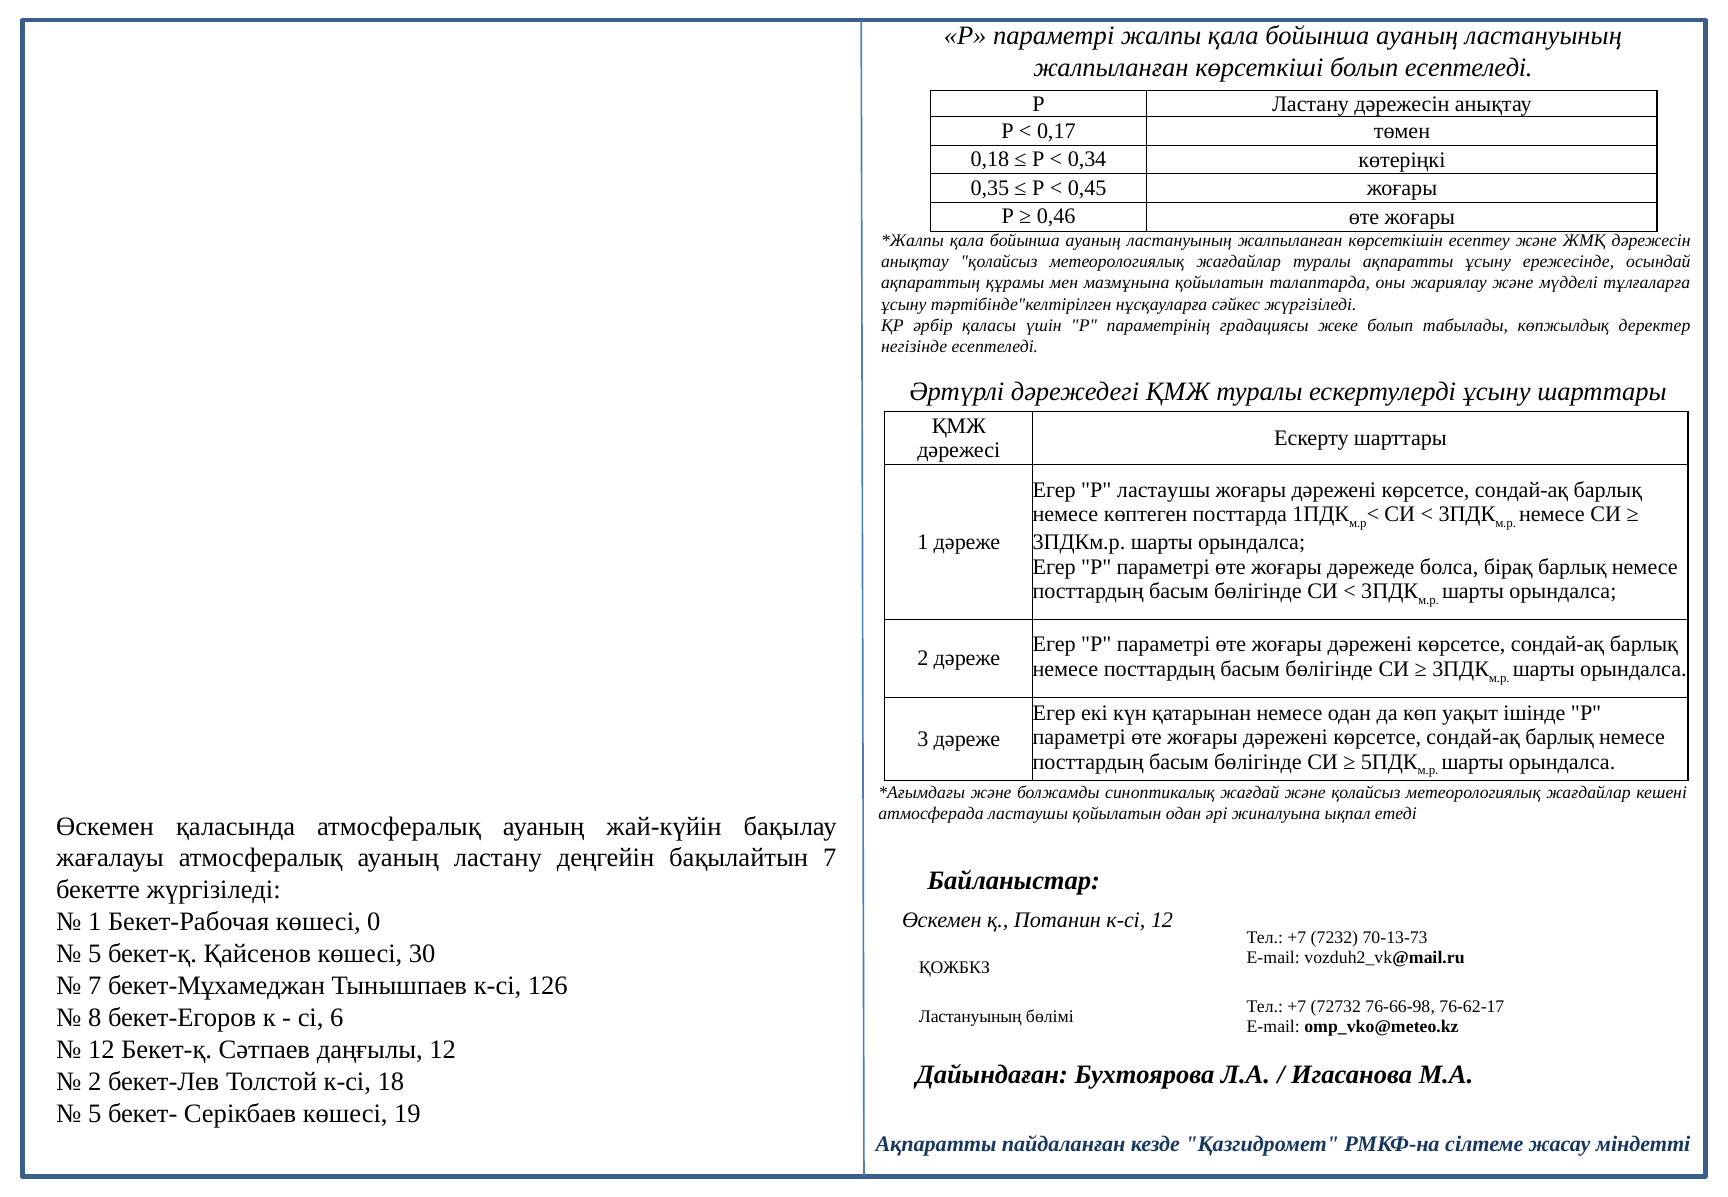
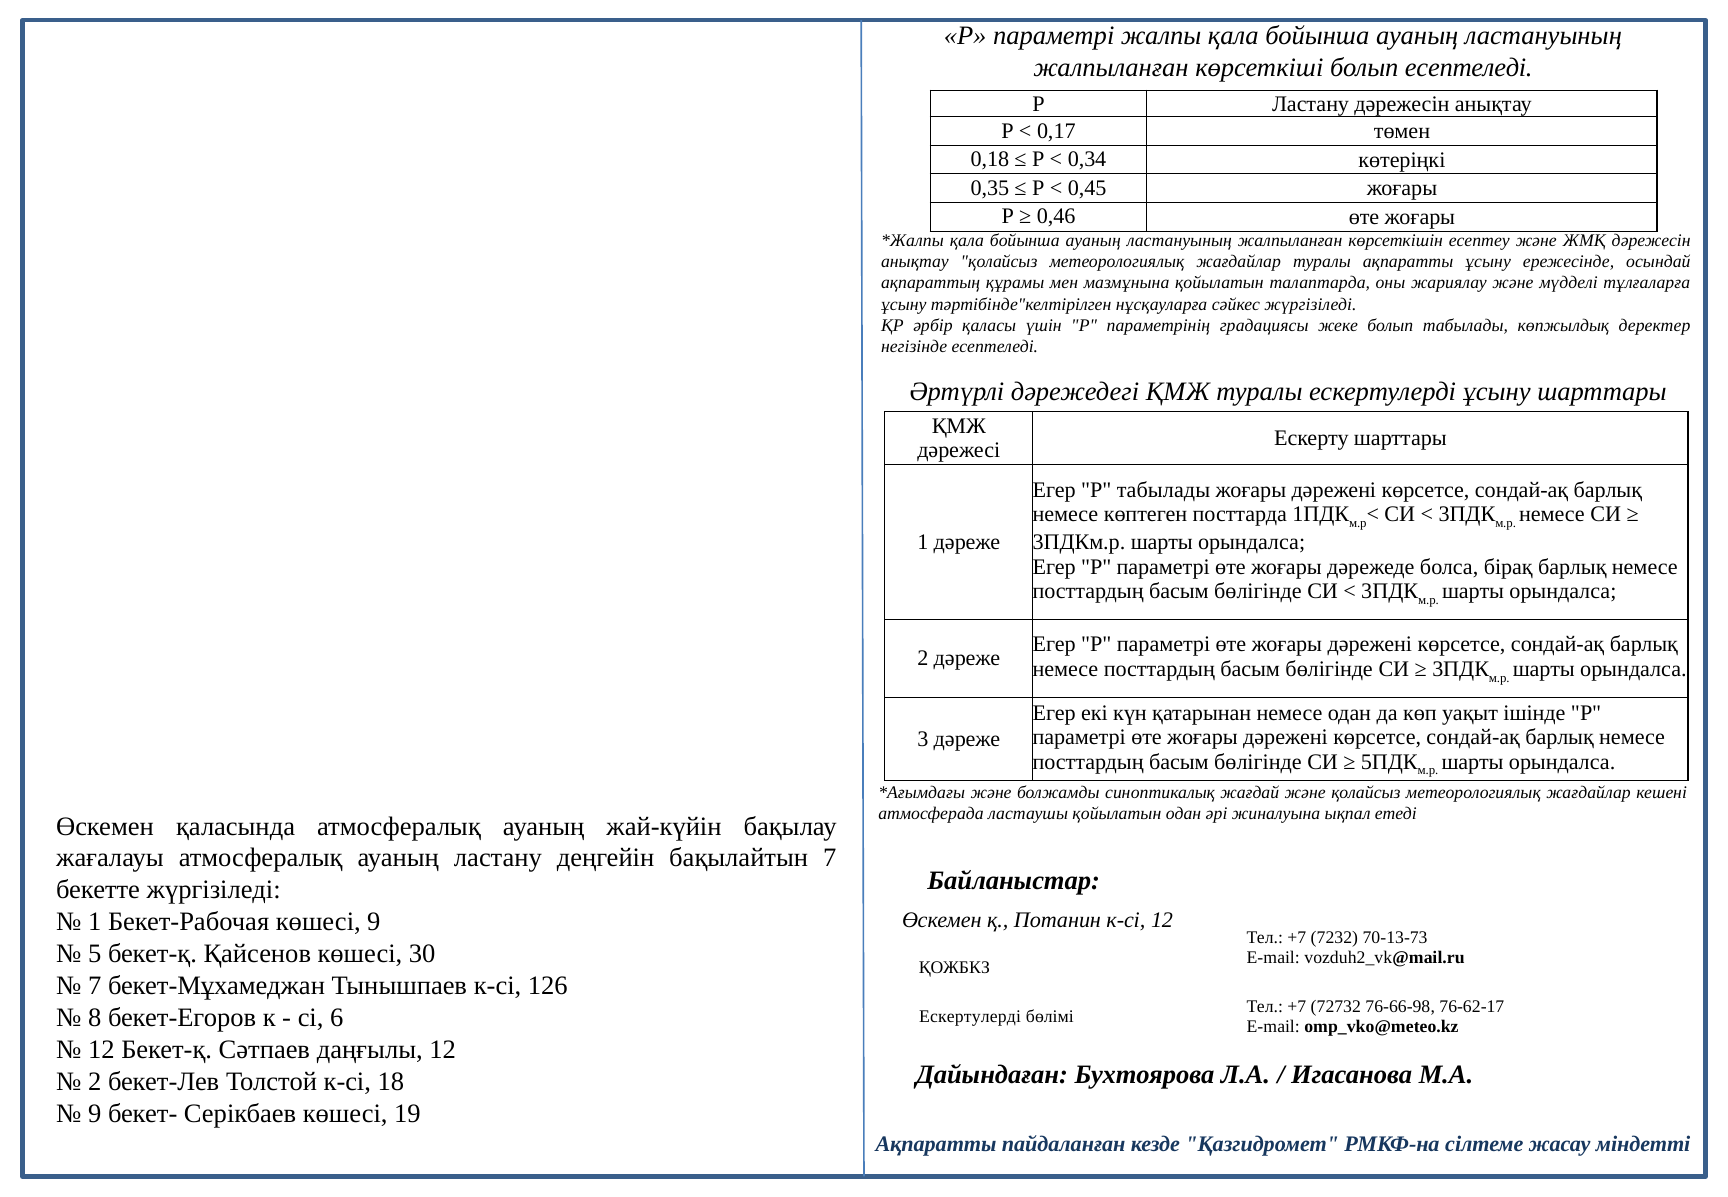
Р ластаушы: ластаушы -> табылады
көшесі 0: 0 -> 9
Ластануының at (970, 1016): Ластануының -> Ескертулерді
5 at (95, 1113): 5 -> 9
